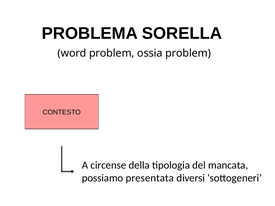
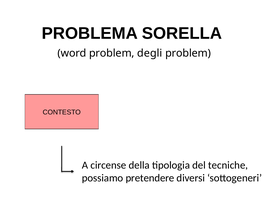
ossia: ossia -> degli
mancata: mancata -> tecniche
presentata: presentata -> pretendere
